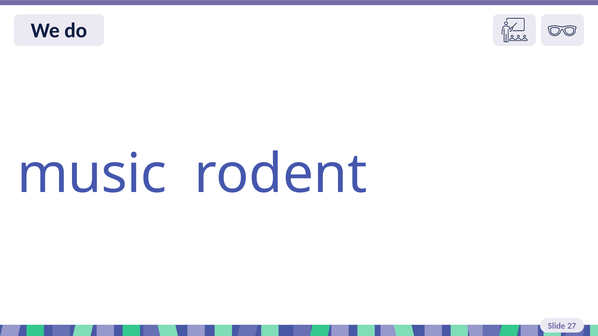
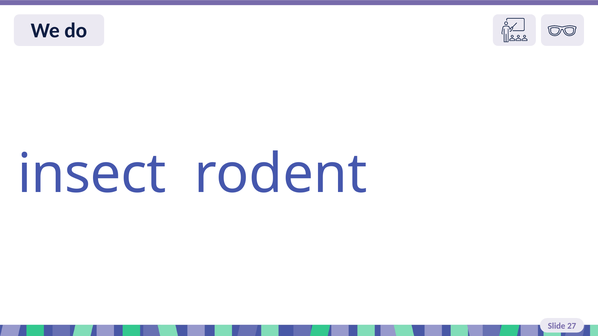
music: music -> insect
